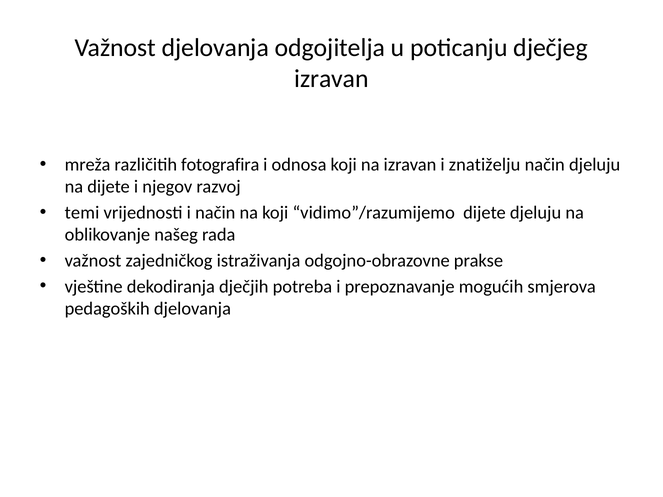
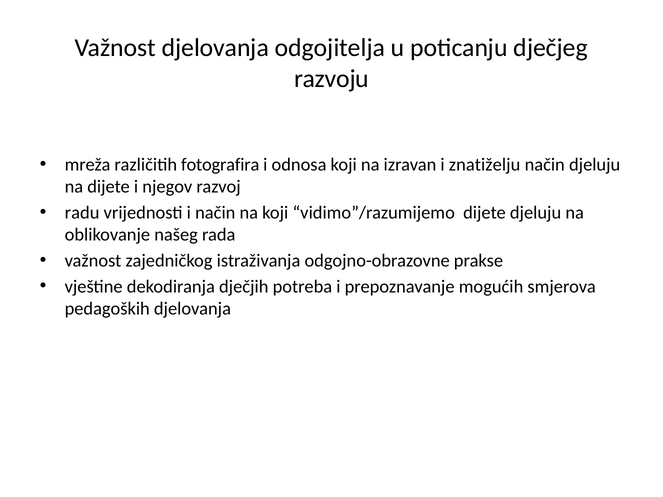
izravan at (332, 79): izravan -> razvoju
temi: temi -> radu
